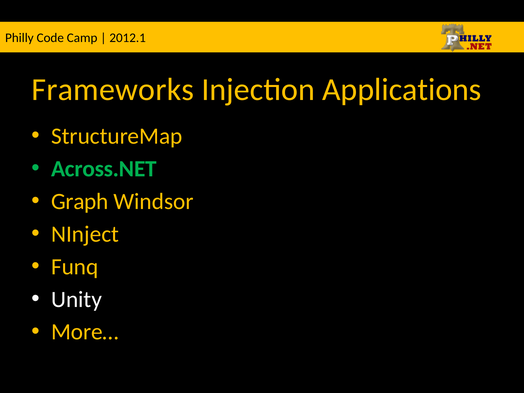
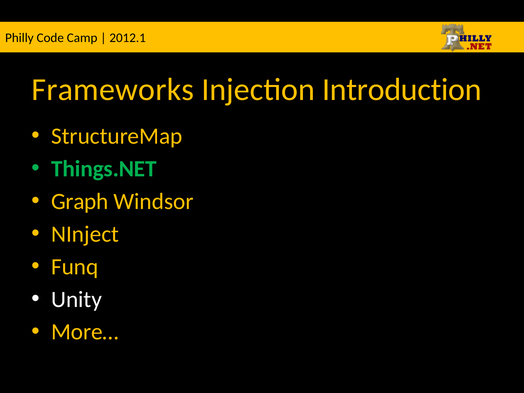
Applications: Applications -> Introduction
Across.NET: Across.NET -> Things.NET
